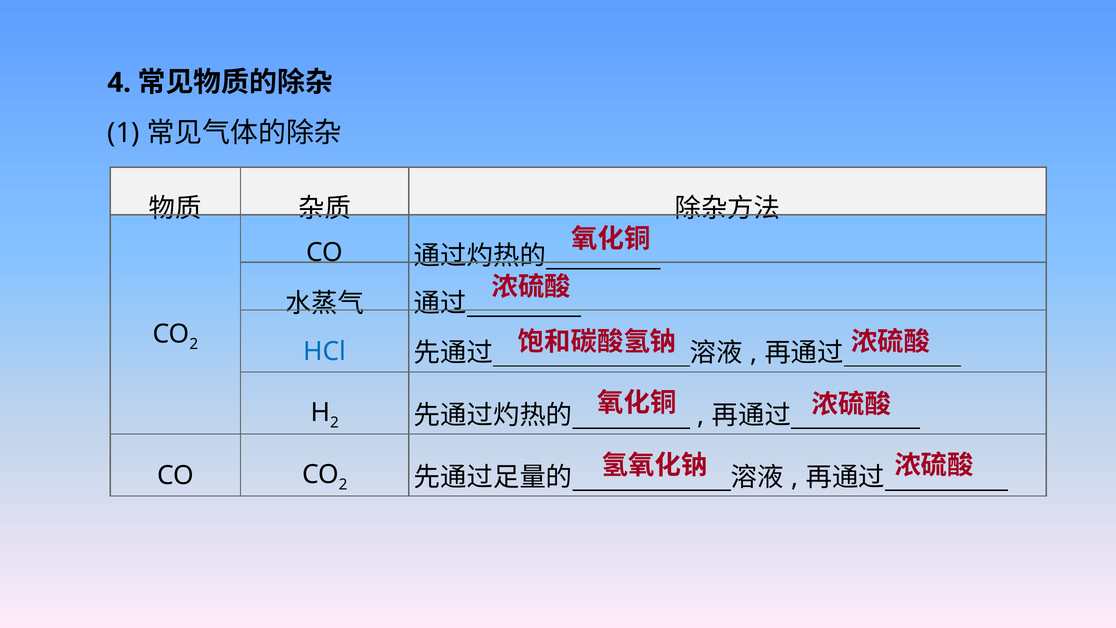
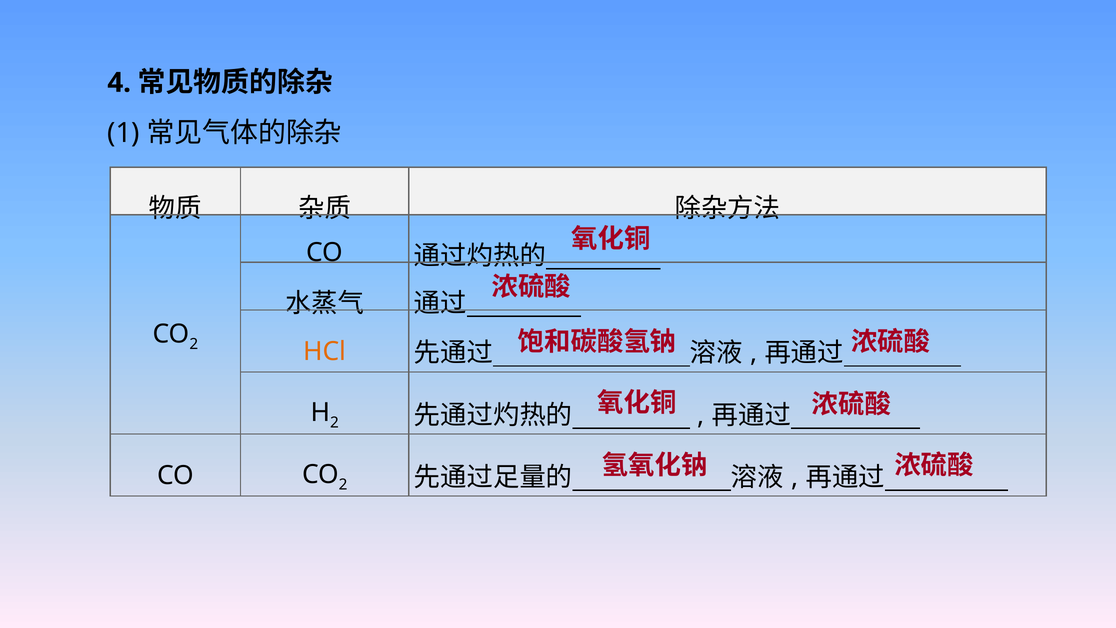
HCl colour: blue -> orange
